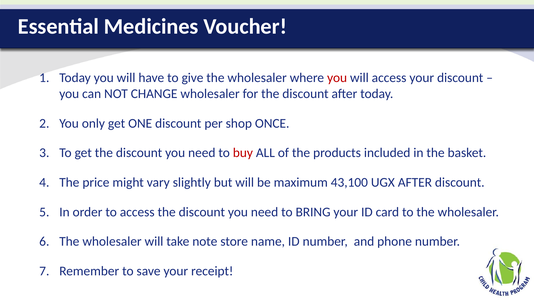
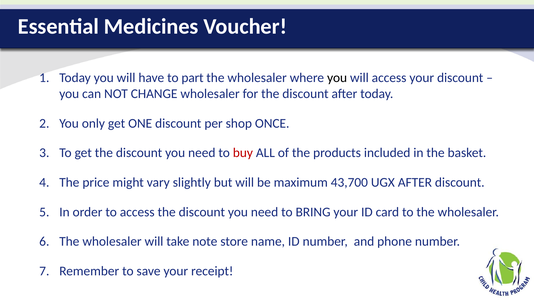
give: give -> part
you at (337, 78) colour: red -> black
43,100: 43,100 -> 43,700
